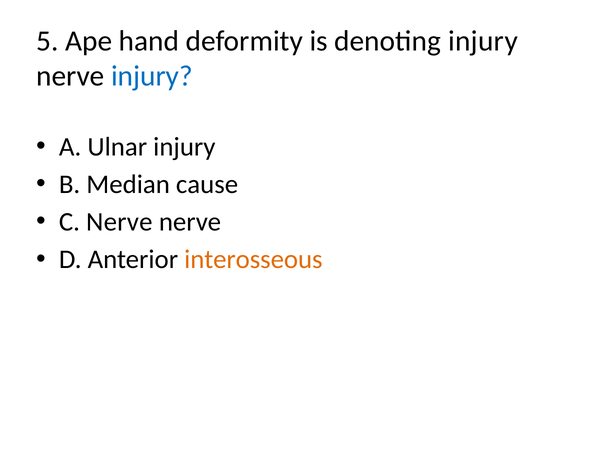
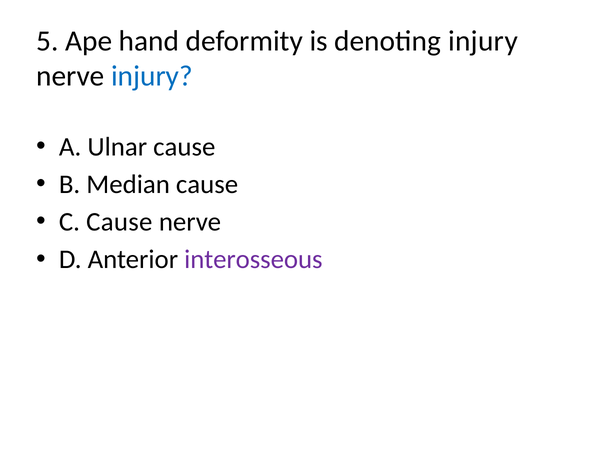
Ulnar injury: injury -> cause
C Nerve: Nerve -> Cause
interosseous colour: orange -> purple
